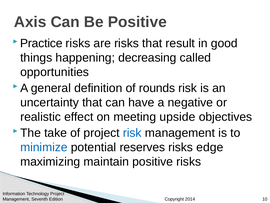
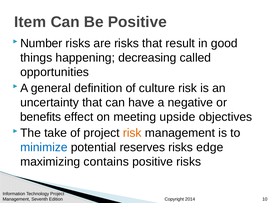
Axis: Axis -> Item
Practice: Practice -> Number
rounds: rounds -> culture
realistic: realistic -> benefits
risk at (132, 133) colour: blue -> orange
maintain: maintain -> contains
